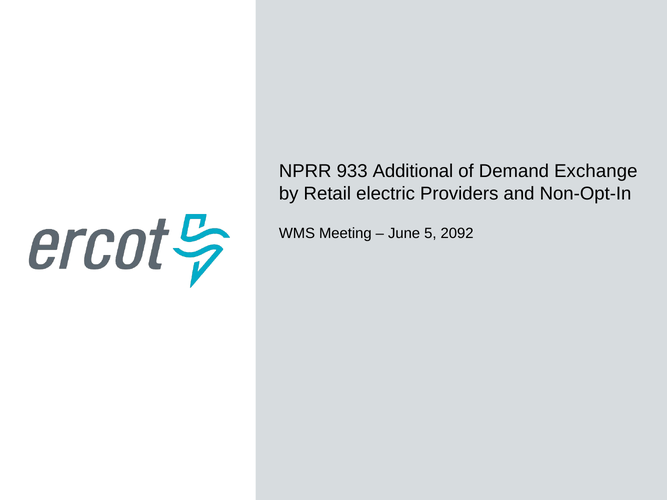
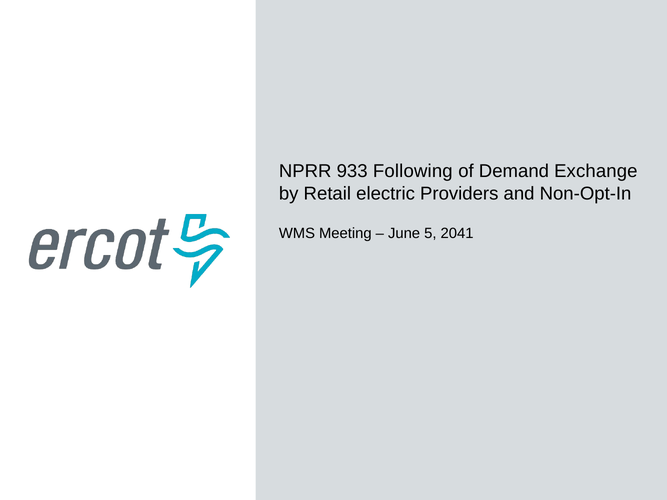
Additional: Additional -> Following
2092: 2092 -> 2041
